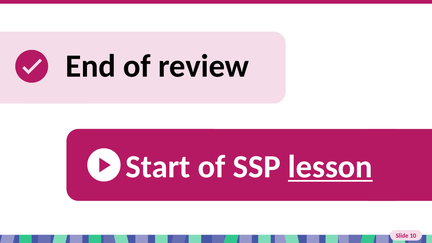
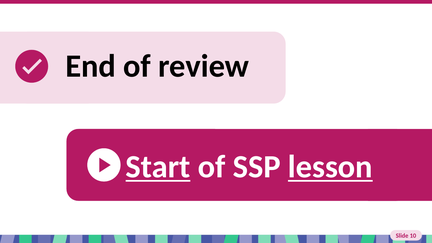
Start underline: none -> present
